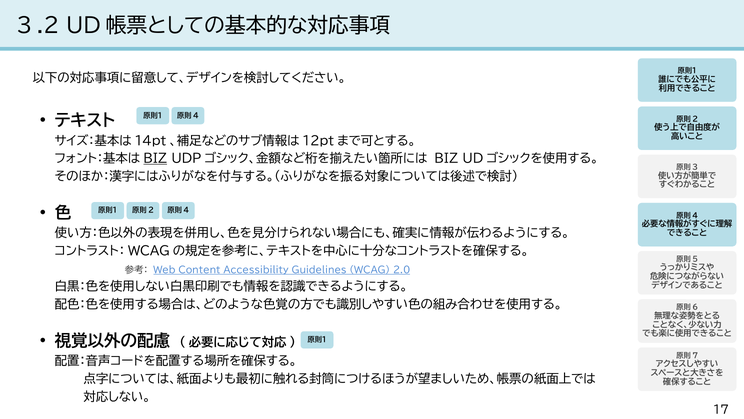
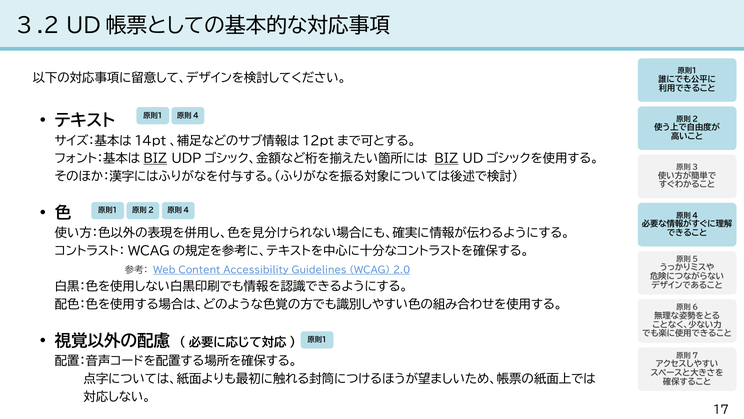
BIZ at (446, 159) underline: none -> present
